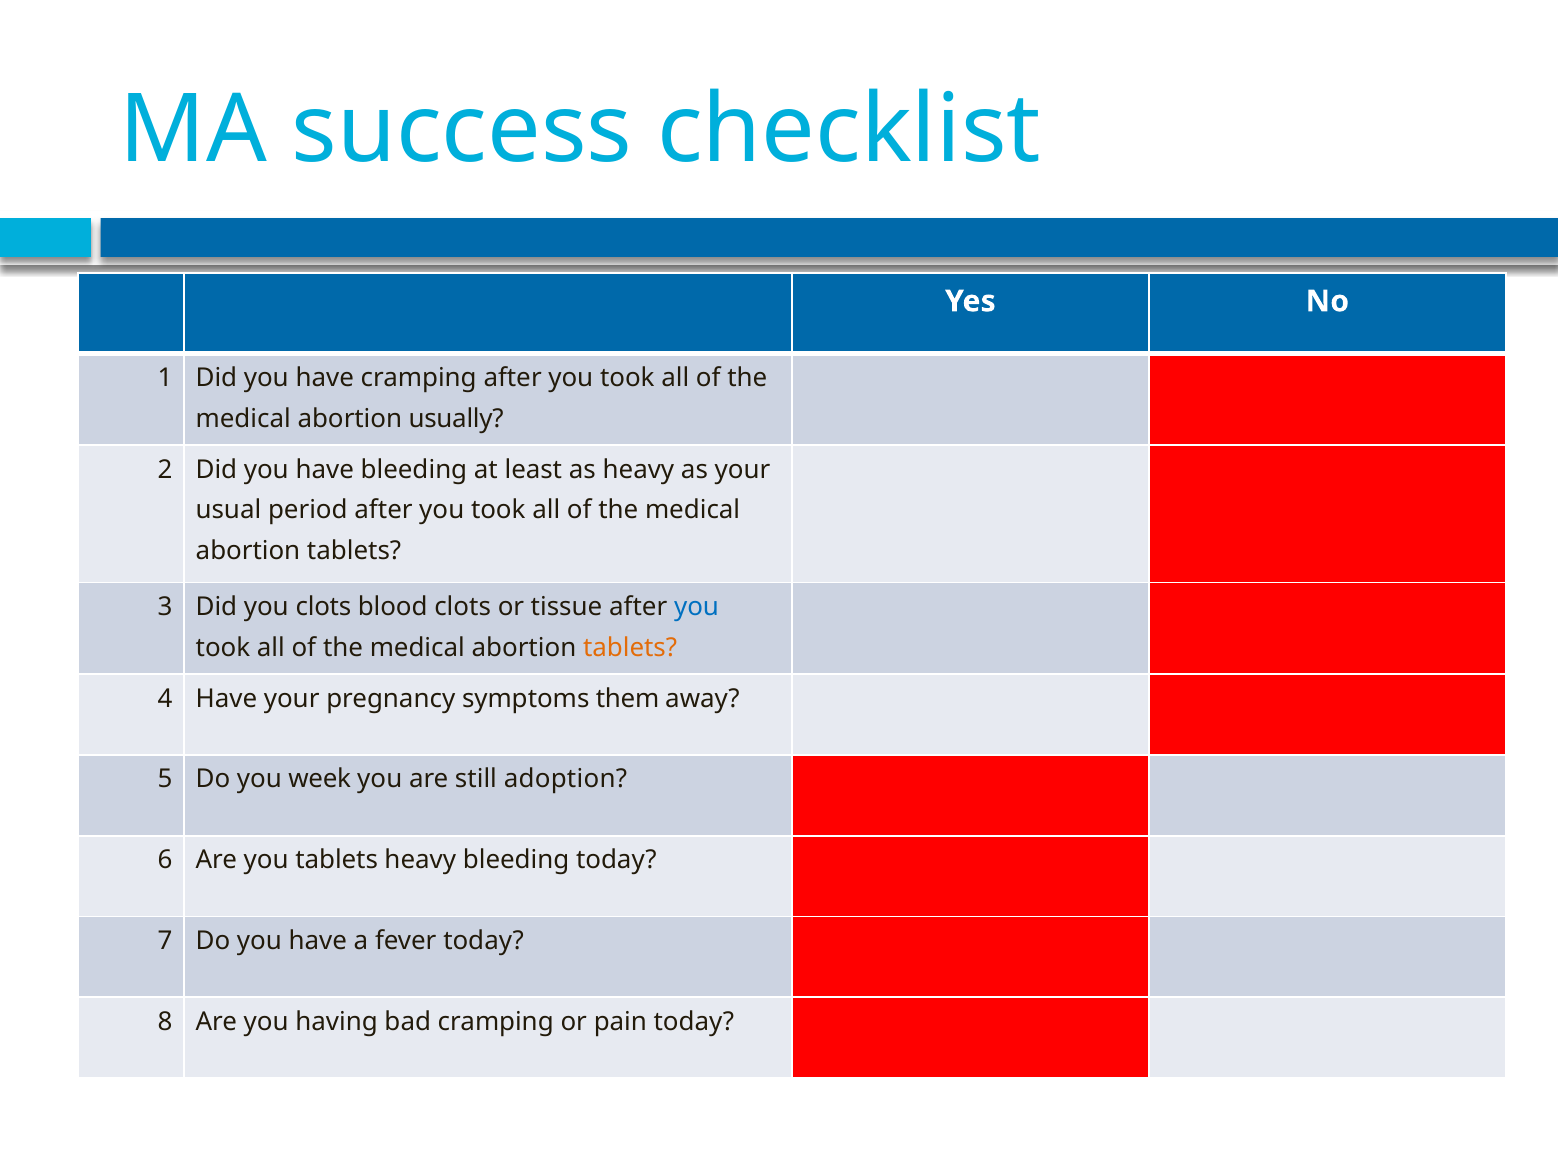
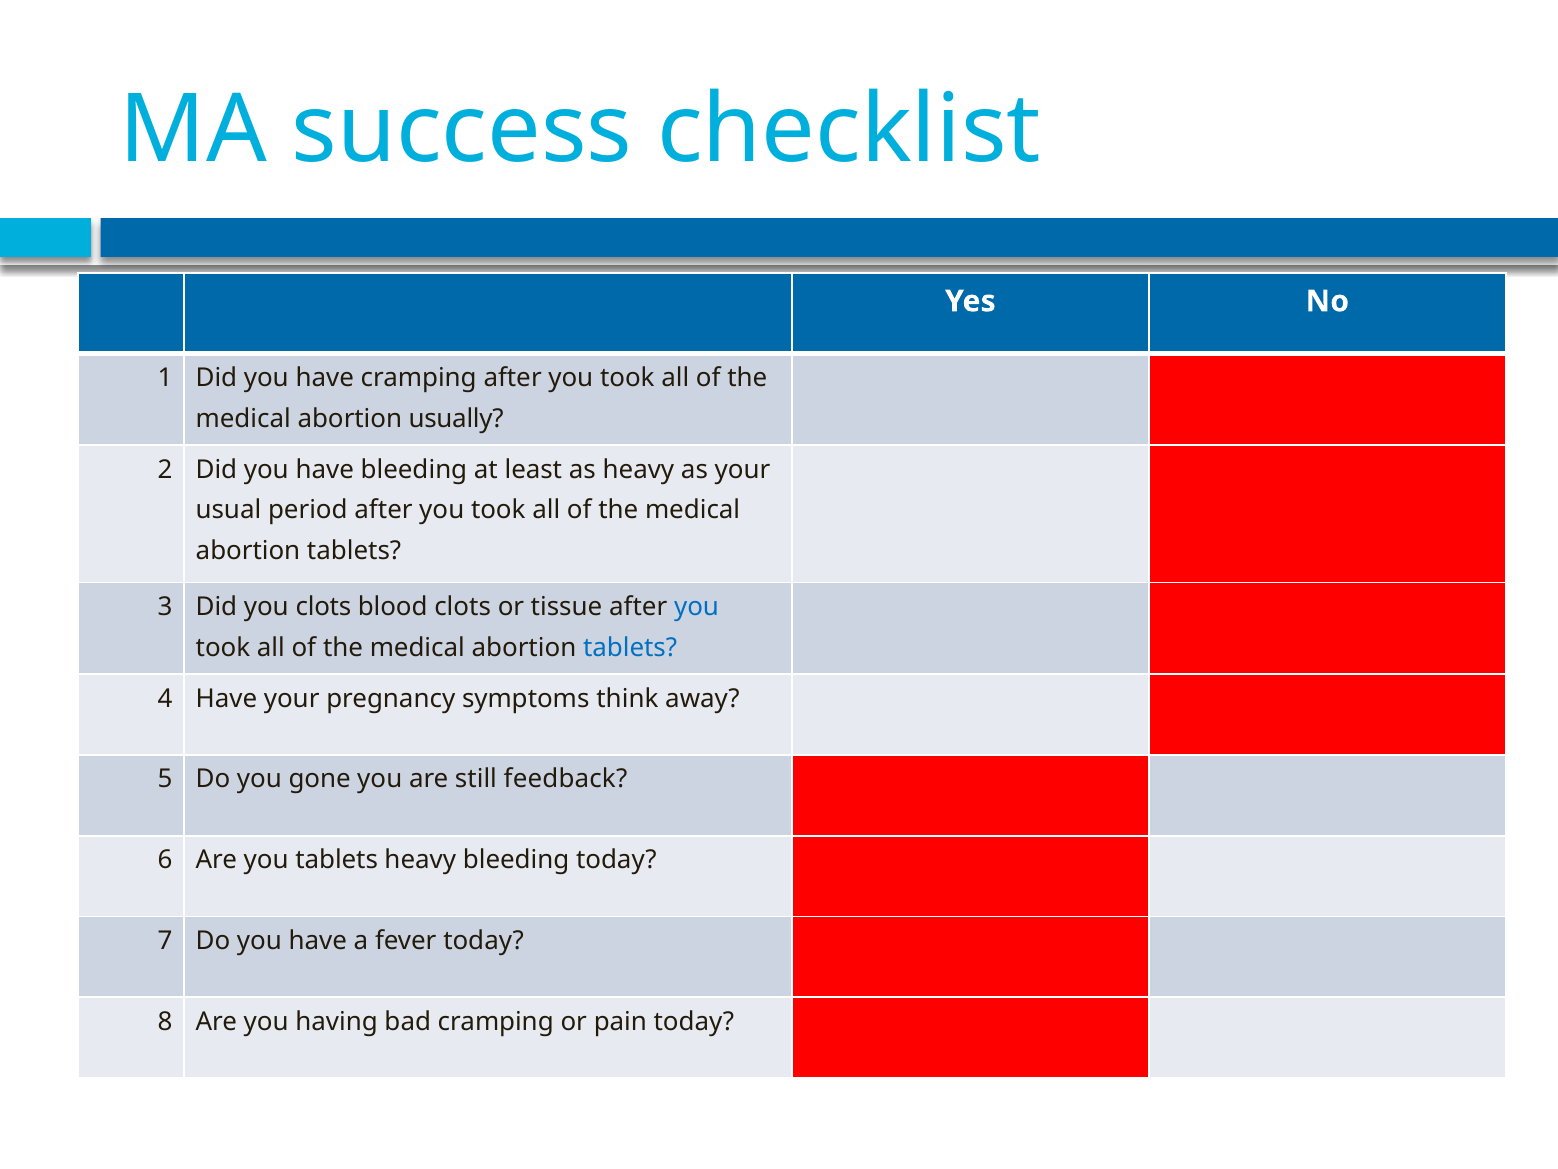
tablets at (630, 647) colour: orange -> blue
them: them -> think
week: week -> gone
adoption: adoption -> feedback
